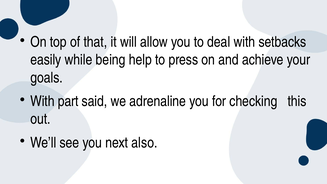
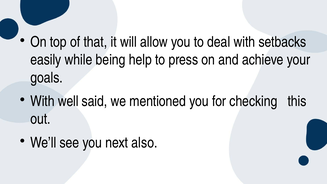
part: part -> well
adrenaline: adrenaline -> mentioned
